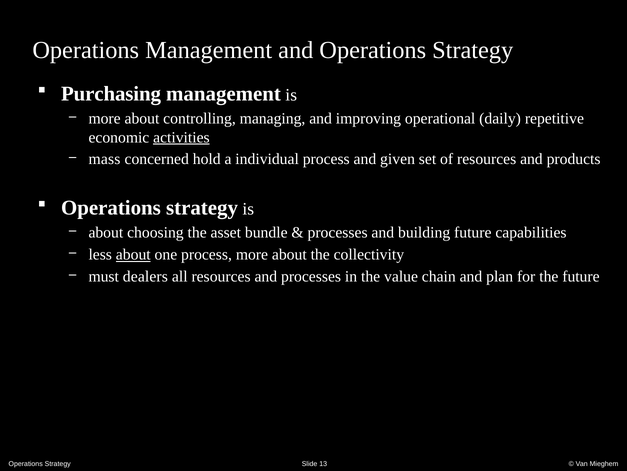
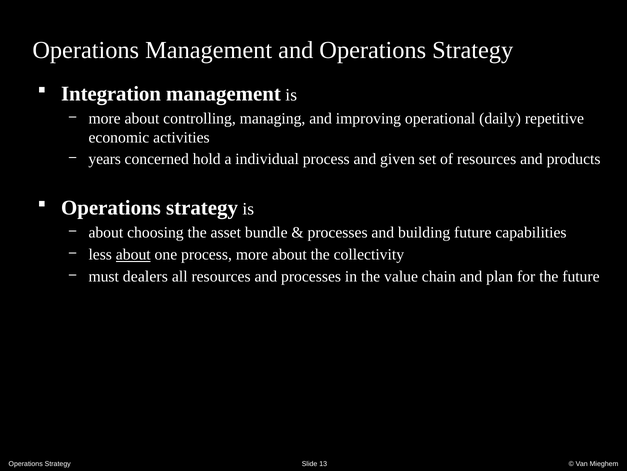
Purchasing: Purchasing -> Integration
activities underline: present -> none
mass: mass -> years
